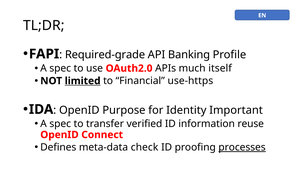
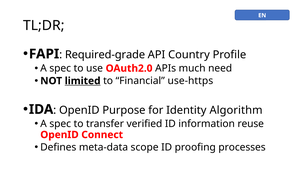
Banking: Banking -> Country
itself: itself -> need
Important: Important -> Algorithm
check: check -> scope
processes underline: present -> none
